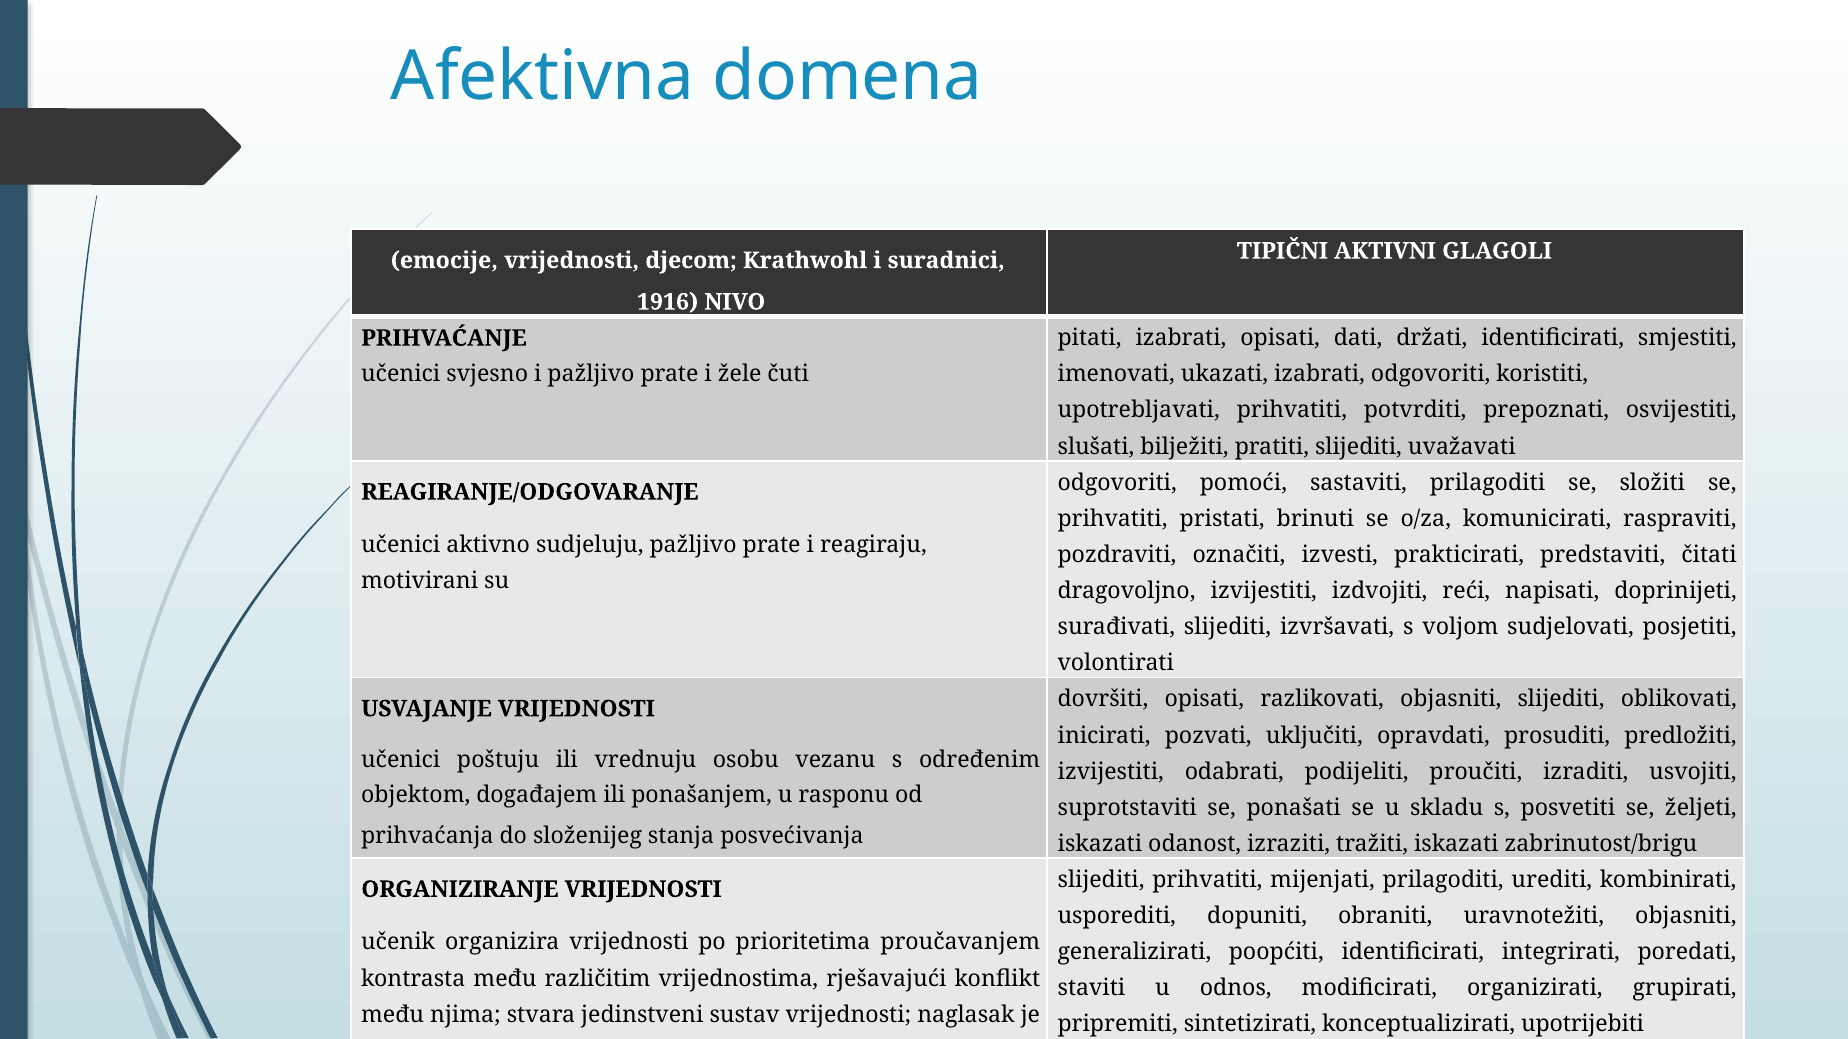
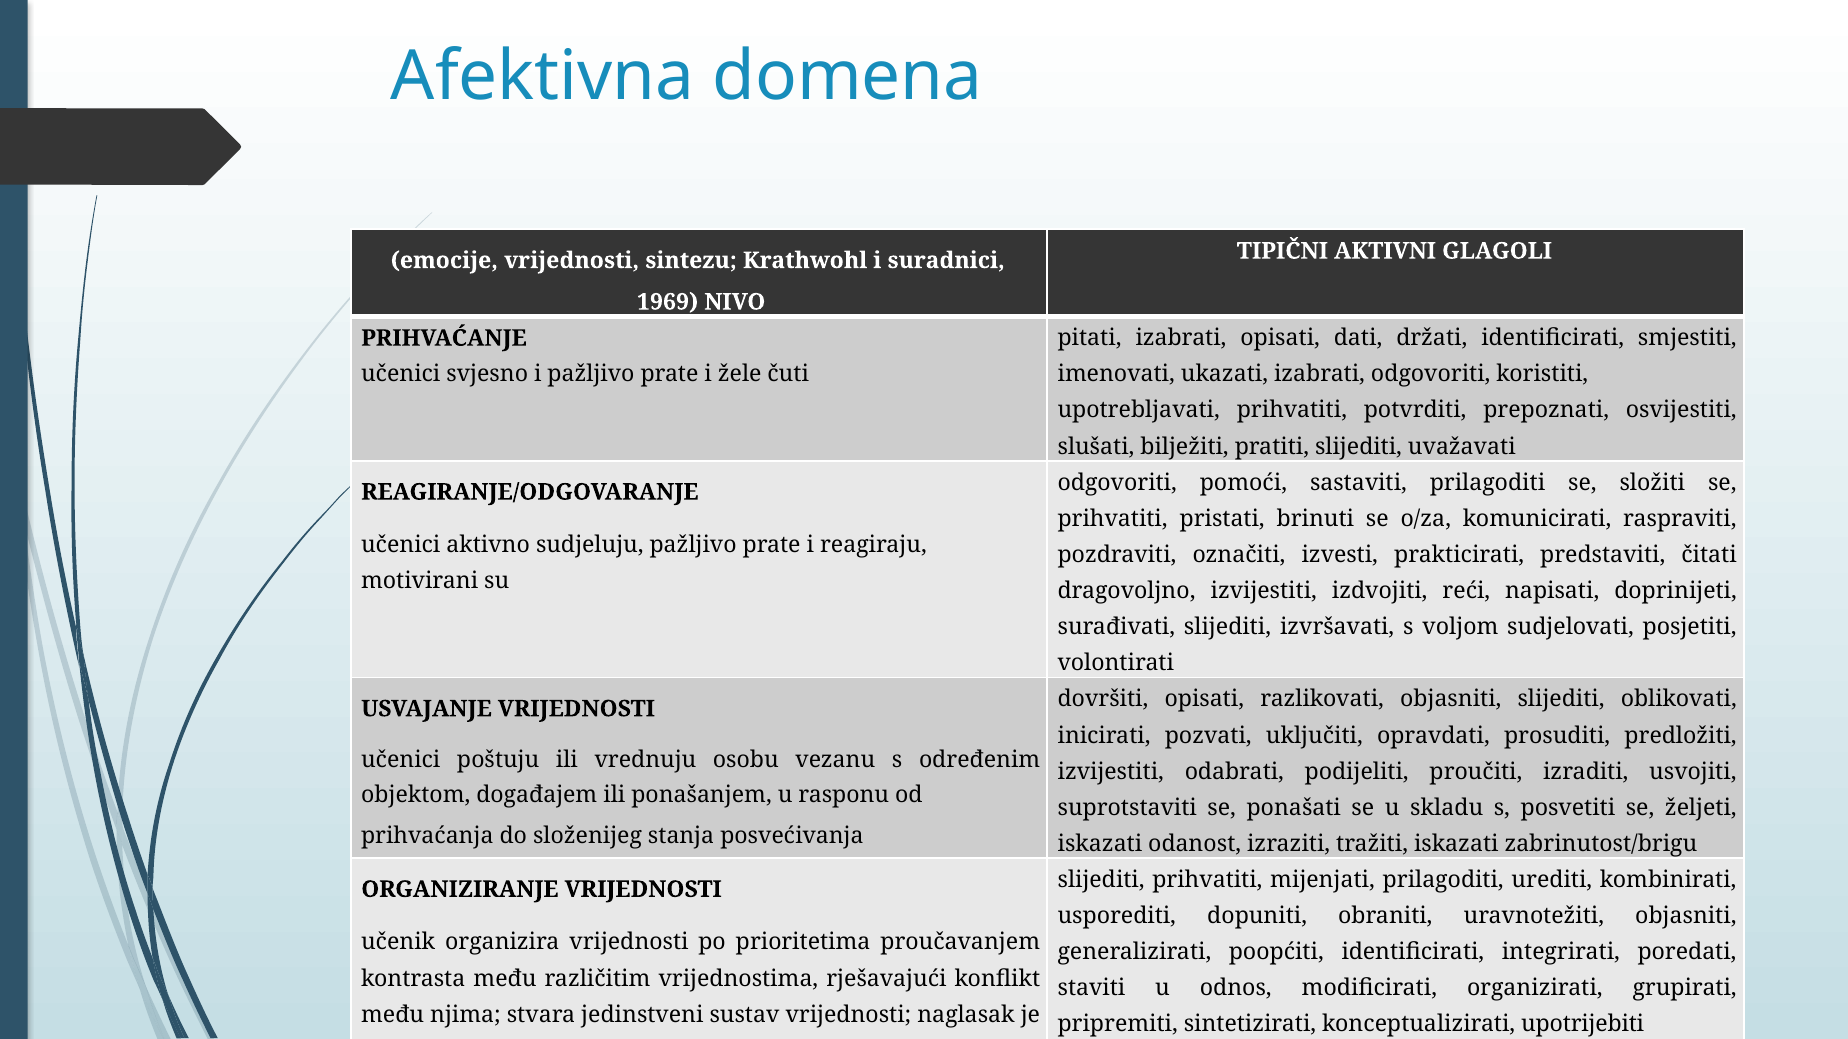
djecom: djecom -> sintezu
1916: 1916 -> 1969
